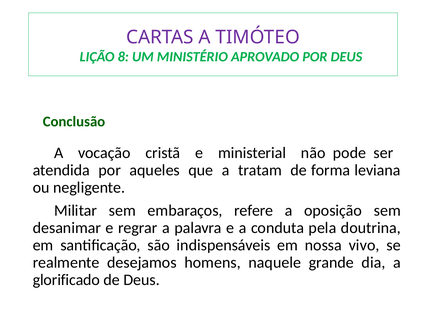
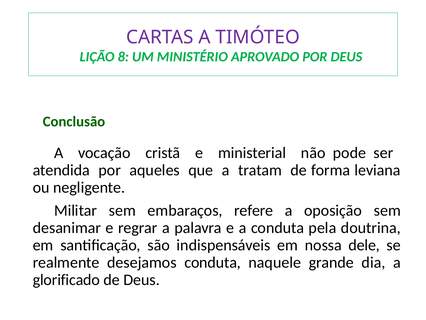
vivo: vivo -> dele
desejamos homens: homens -> conduta
